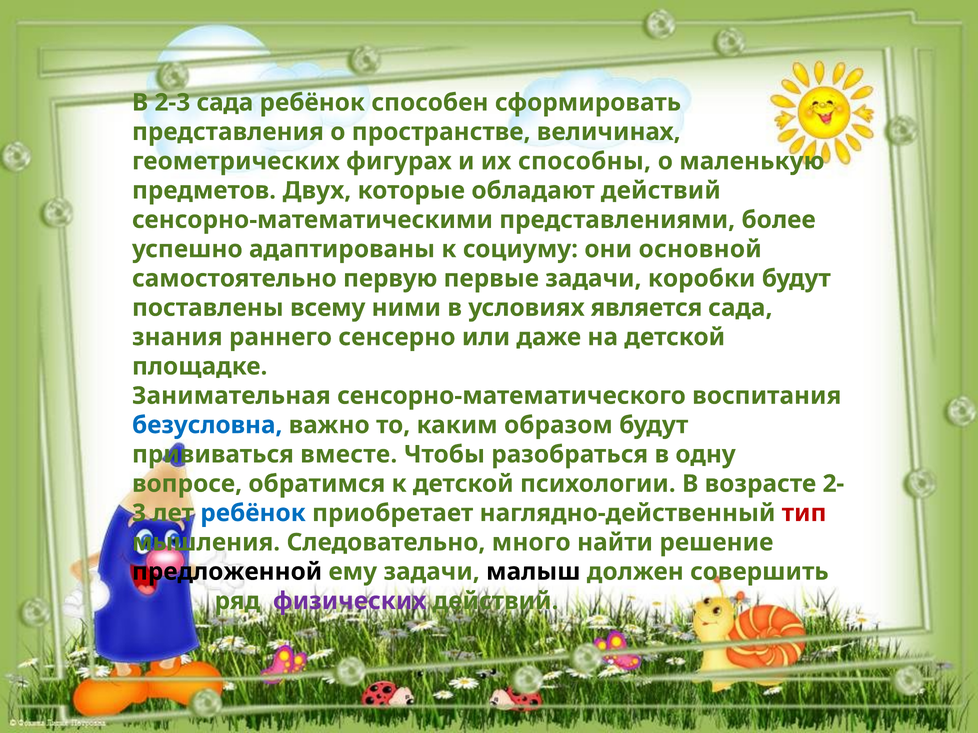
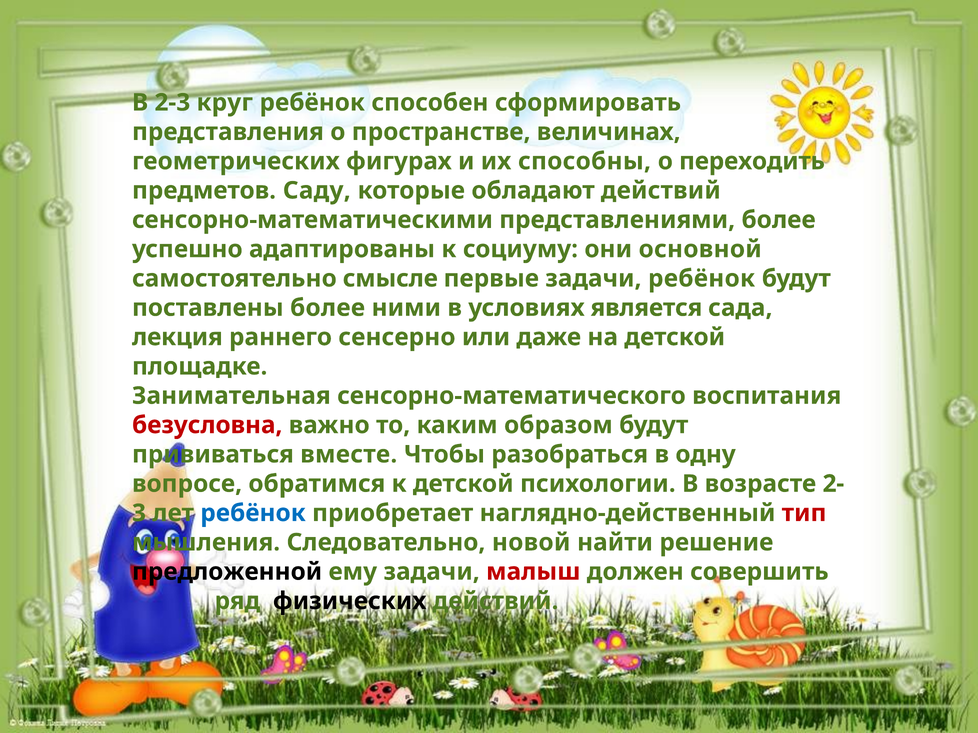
2-3 сада: сада -> круг
маленькую: маленькую -> переходить
Двух: Двух -> Саду
первую: первую -> смысле
задачи коробки: коробки -> ребёнок
поставлены всему: всему -> более
знания: знания -> лекция
безусловна colour: blue -> red
много: много -> новой
малыш colour: black -> red
физических colour: purple -> black
